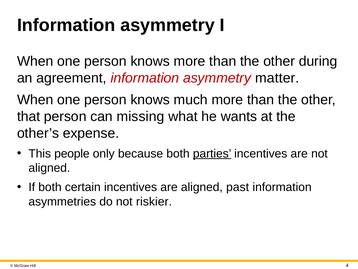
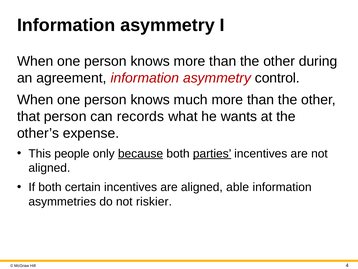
matter: matter -> control
missing: missing -> records
because underline: none -> present
past: past -> able
